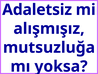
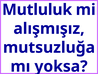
Adaletsiz: Adaletsiz -> Mutluluk
